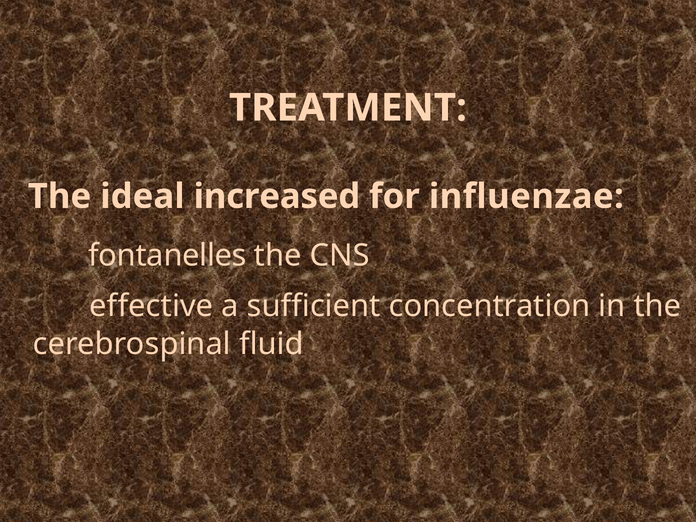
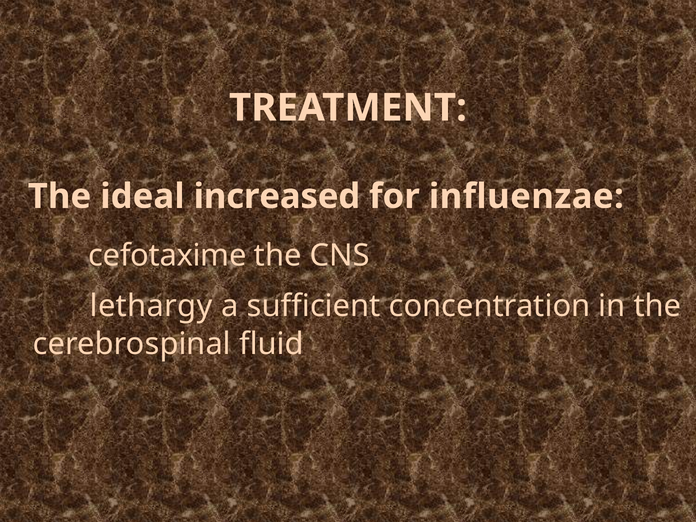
fontanelles: fontanelles -> cefotaxime
effective: effective -> lethargy
